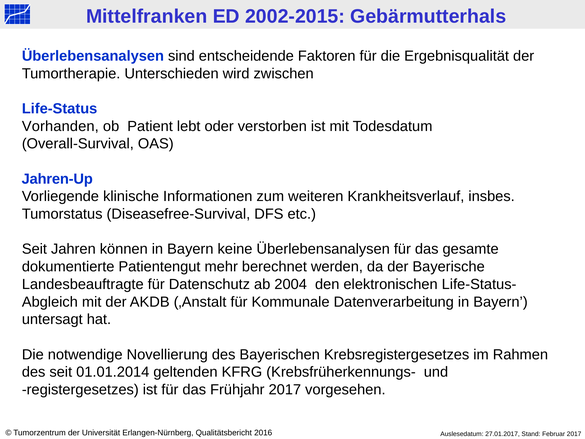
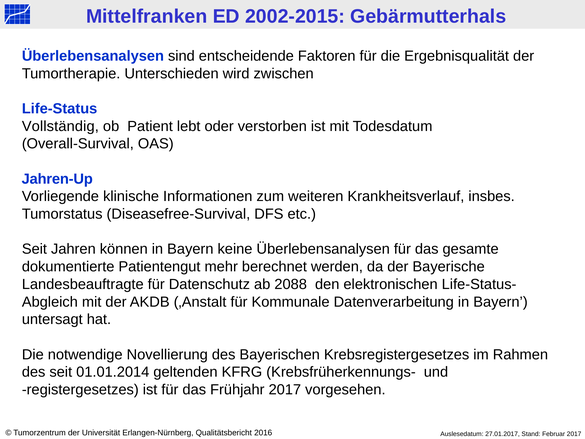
Vorhanden: Vorhanden -> Vollständig
2004: 2004 -> 2088
